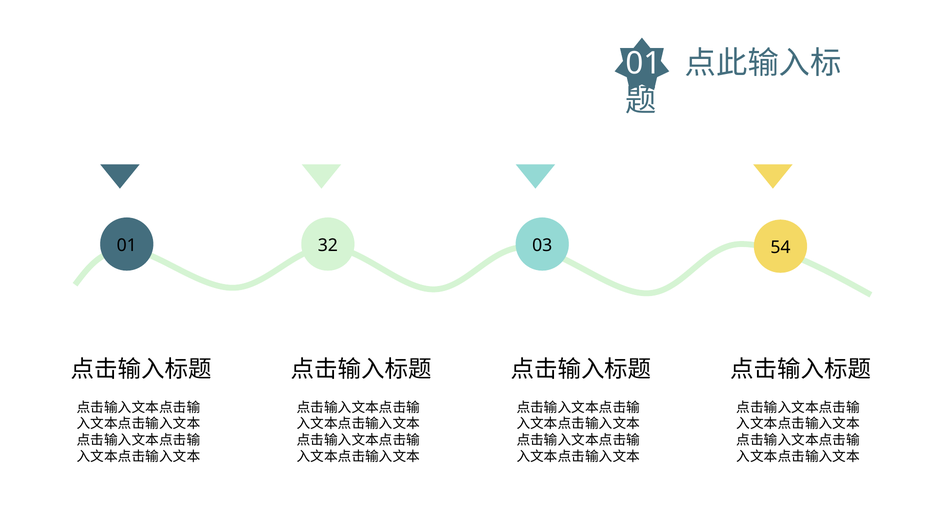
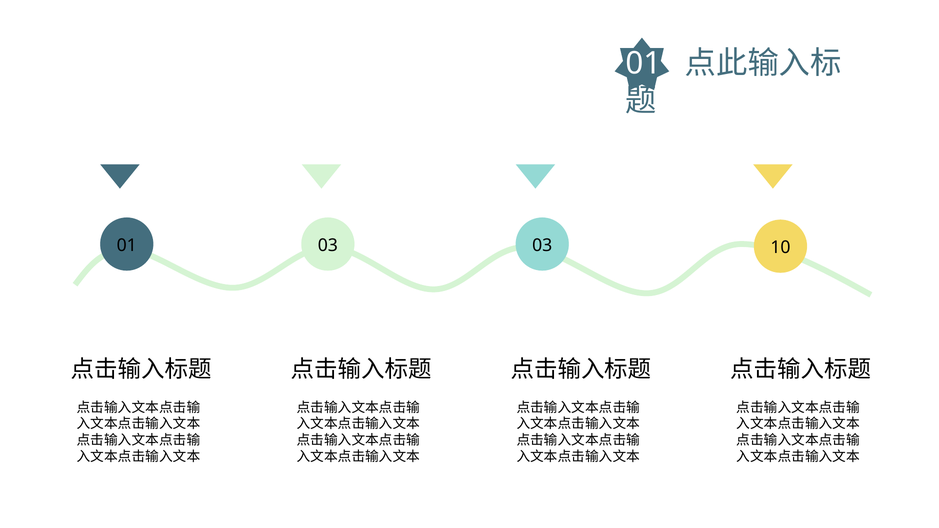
01 32: 32 -> 03
54: 54 -> 10
